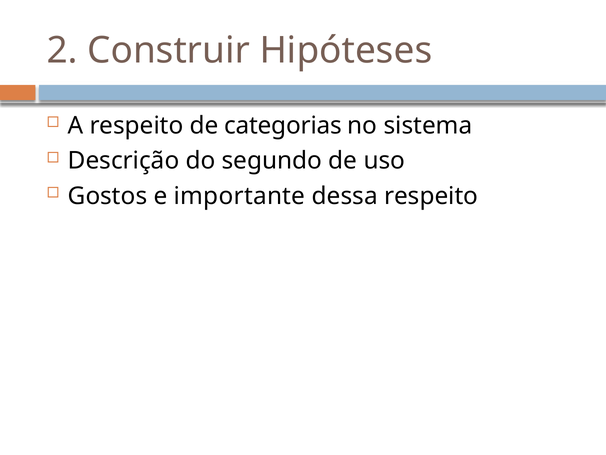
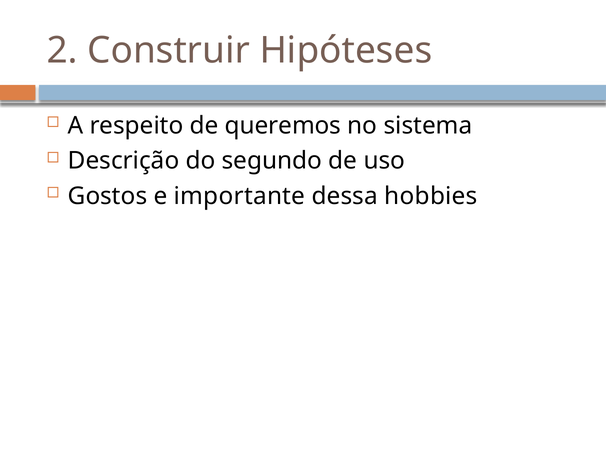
categorias: categorias -> queremos
dessa respeito: respeito -> hobbies
